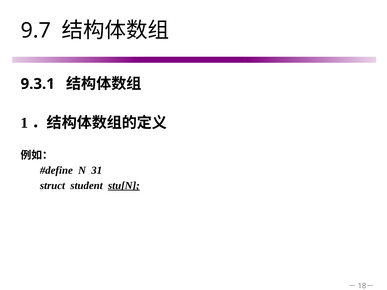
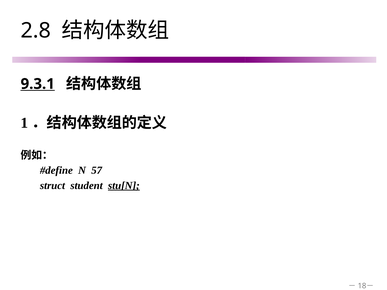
9.7: 9.7 -> 2.8
9.3.1 underline: none -> present
31: 31 -> 57
